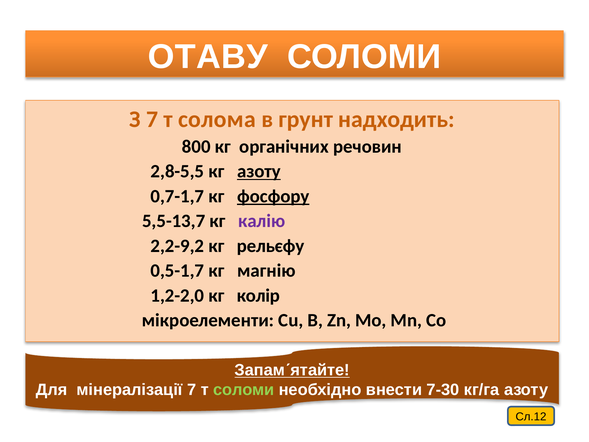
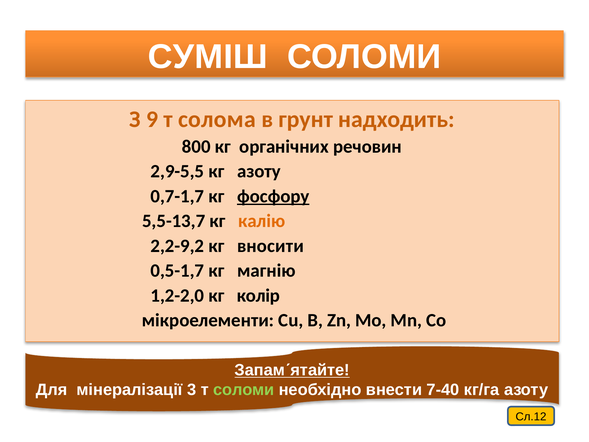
ОТАВУ: ОТАВУ -> СУМІШ
З 7: 7 -> 9
2,8-5,5: 2,8-5,5 -> 2,9-5,5
азоту at (259, 171) underline: present -> none
калію colour: purple -> orange
рельєфу: рельєфу -> вносити
мінералізації 7: 7 -> 3
7-30: 7-30 -> 7-40
